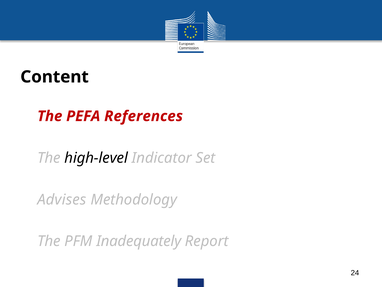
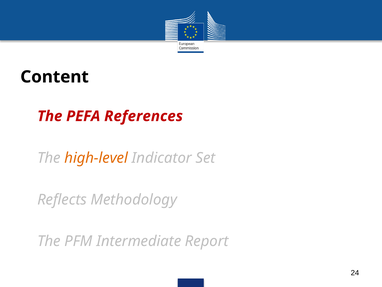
high-level colour: black -> orange
Advises: Advises -> Reflects
Inadequately: Inadequately -> Intermediate
